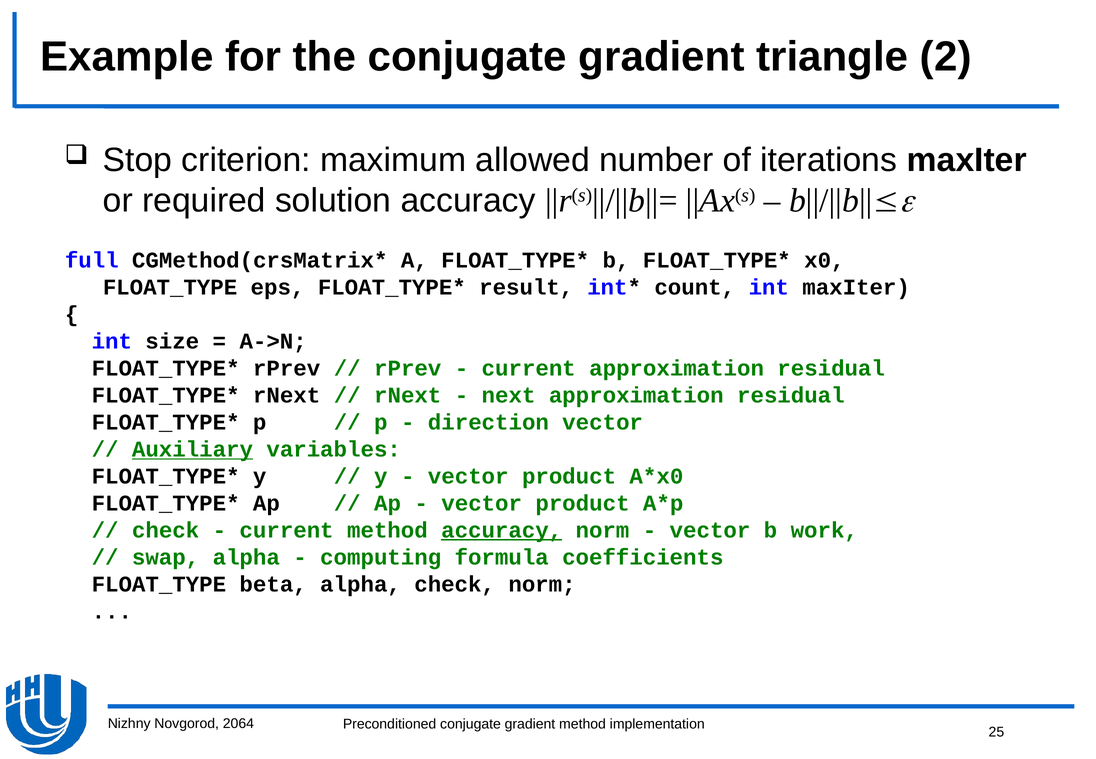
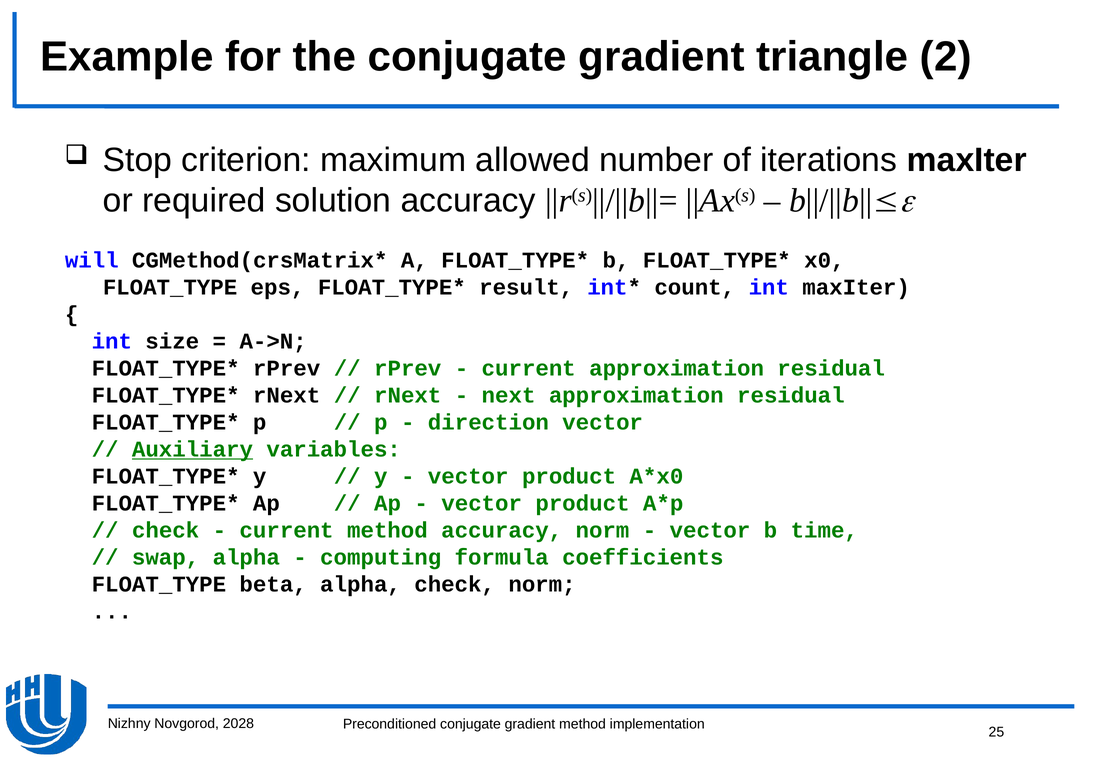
full: full -> will
accuracy at (502, 530) underline: present -> none
work: work -> time
2064: 2064 -> 2028
